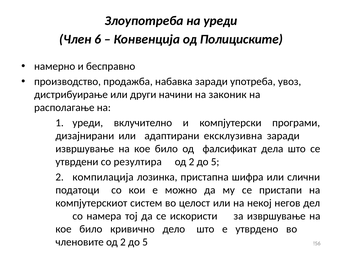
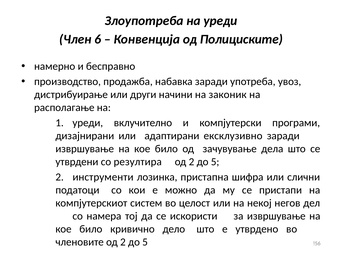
ексклузивна: ексклузивна -> ексклузивно
фалсификат: фалсификат -> зачувување
компилација: компилација -> инструменти
